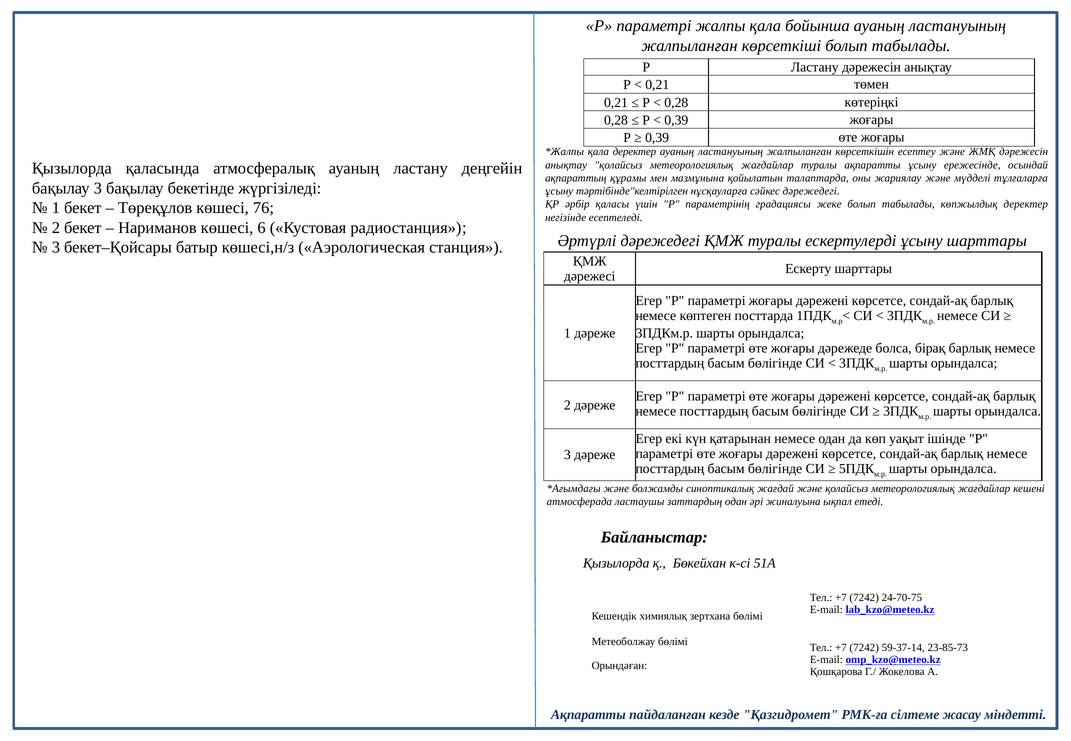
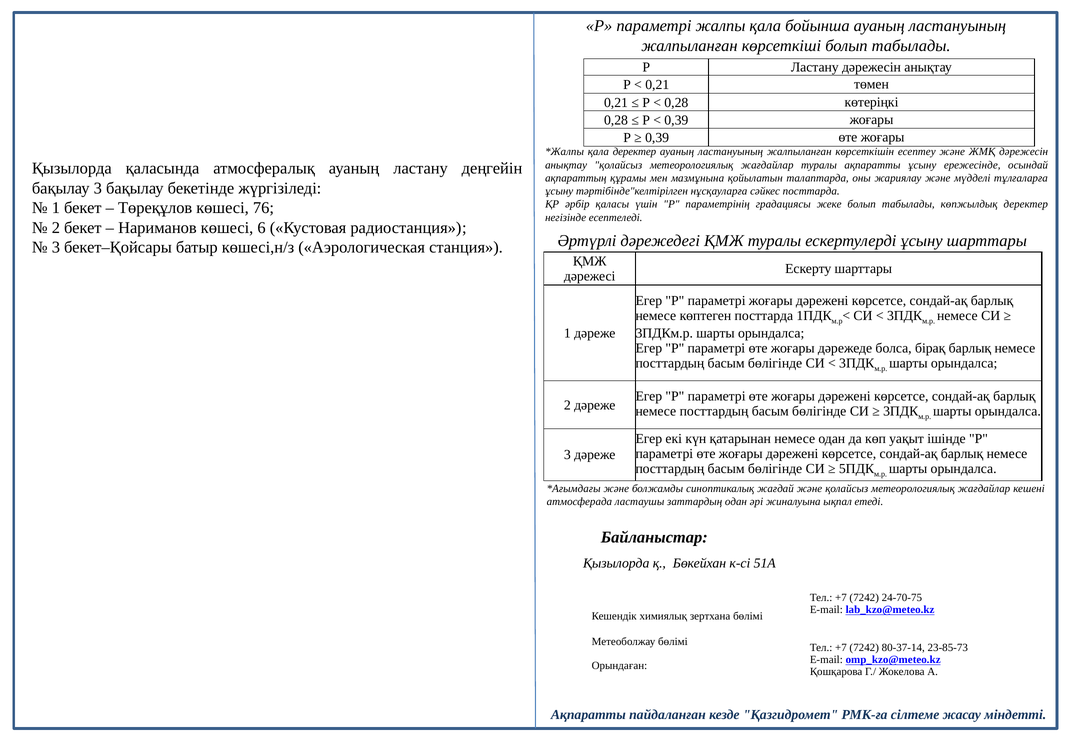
сәйкес дәрежедегі: дәрежедегі -> посттарда
59-37-14: 59-37-14 -> 80-37-14
